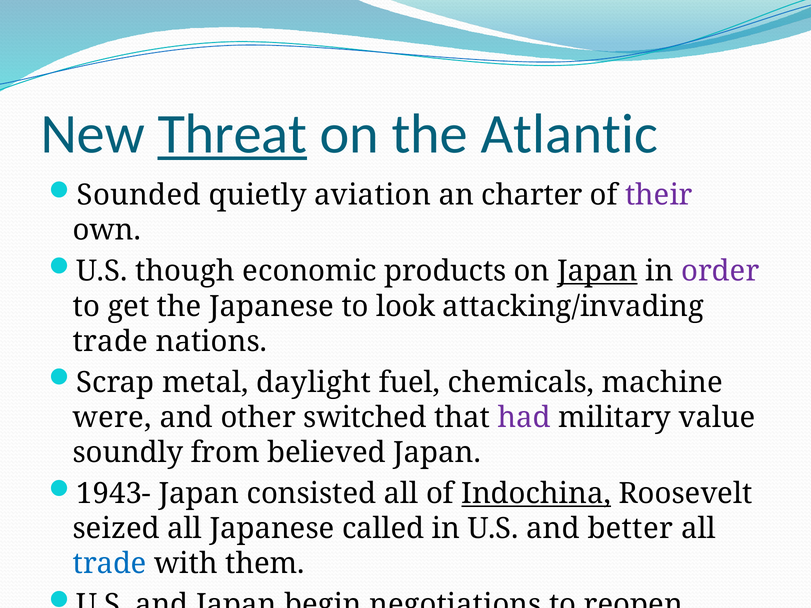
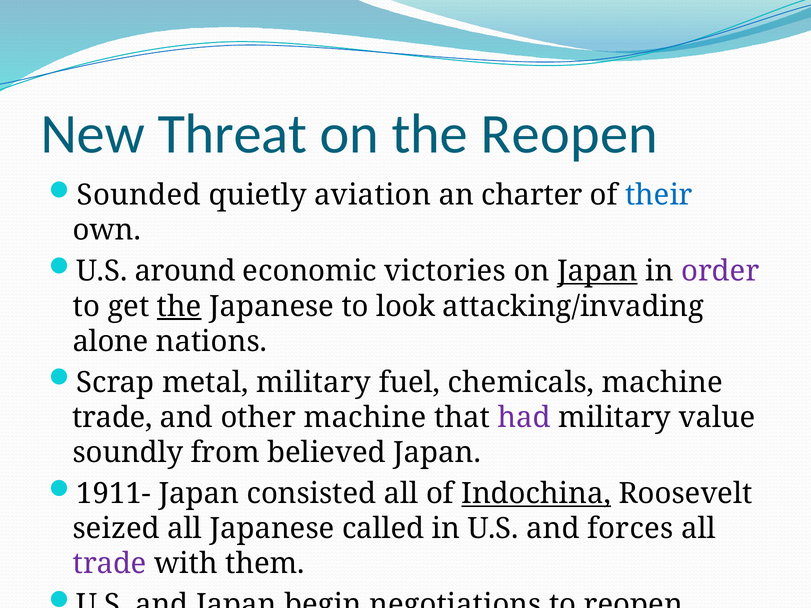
Threat underline: present -> none
the Atlantic: Atlantic -> Reopen
their colour: purple -> blue
though: though -> around
products: products -> victories
the at (179, 307) underline: none -> present
trade at (110, 342): trade -> alone
metal daylight: daylight -> military
were at (112, 418): were -> trade
other switched: switched -> machine
1943-: 1943- -> 1911-
better: better -> forces
trade at (110, 564) colour: blue -> purple
